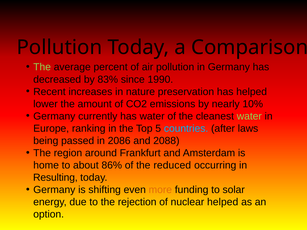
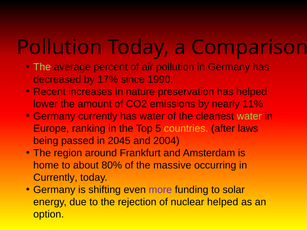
83%: 83% -> 17%
10%: 10% -> 11%
countries colour: light blue -> yellow
2086: 2086 -> 2045
2088: 2088 -> 2004
86%: 86% -> 80%
reduced: reduced -> massive
Resulting at (55, 178): Resulting -> Currently
more colour: orange -> purple
